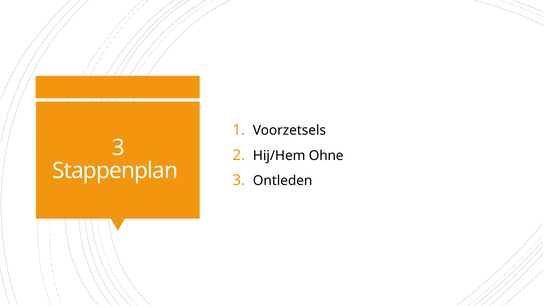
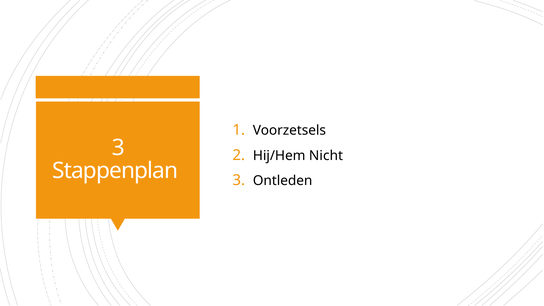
Ohne: Ohne -> Nicht
